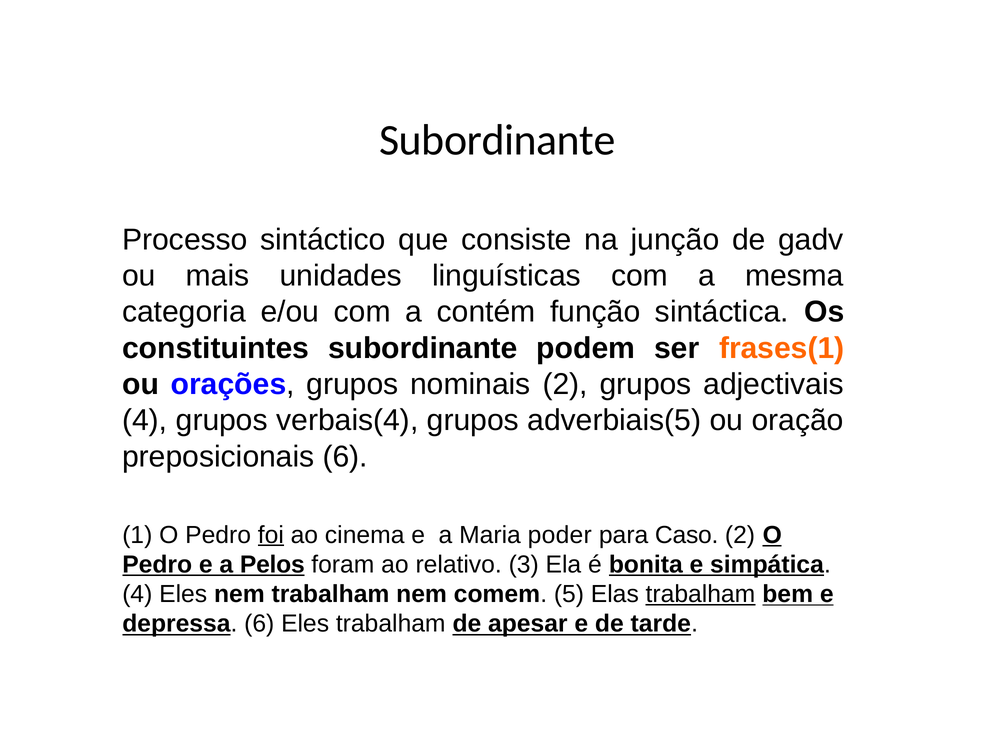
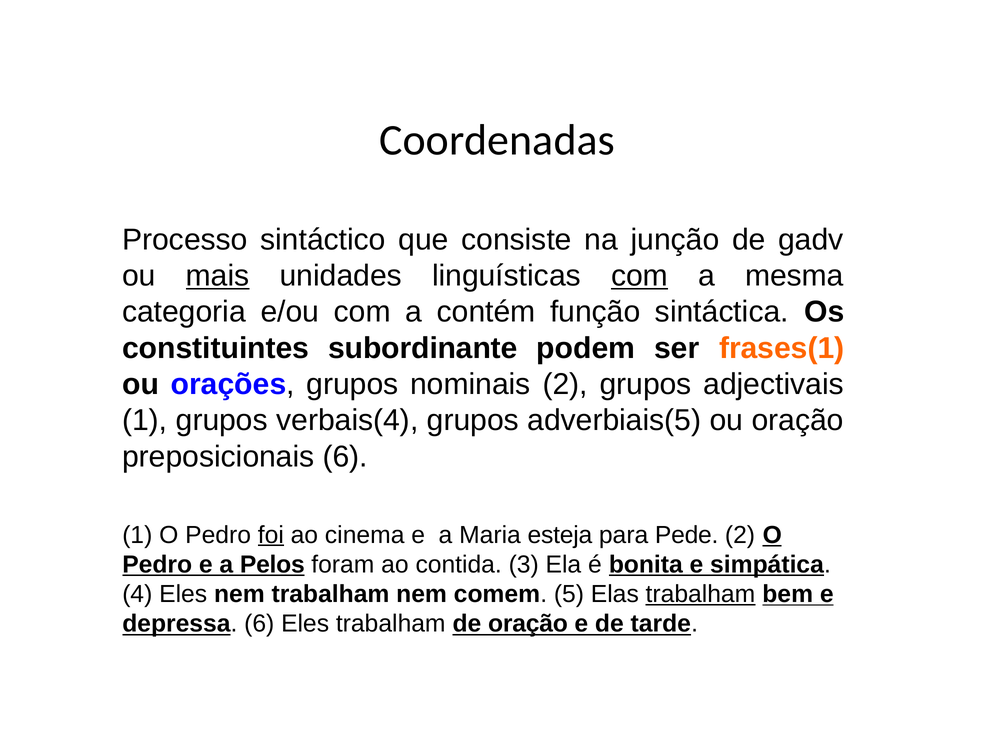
Subordinante at (497, 140): Subordinante -> Coordenadas
mais underline: none -> present
com at (640, 276) underline: none -> present
4 at (145, 421): 4 -> 1
poder: poder -> esteja
Caso: Caso -> Pede
relativo: relativo -> contida
de apesar: apesar -> oração
